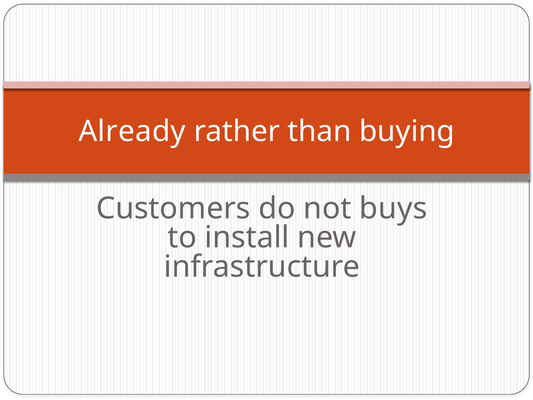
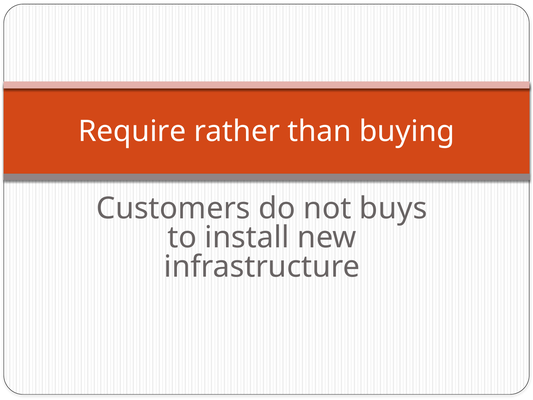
Already: Already -> Require
